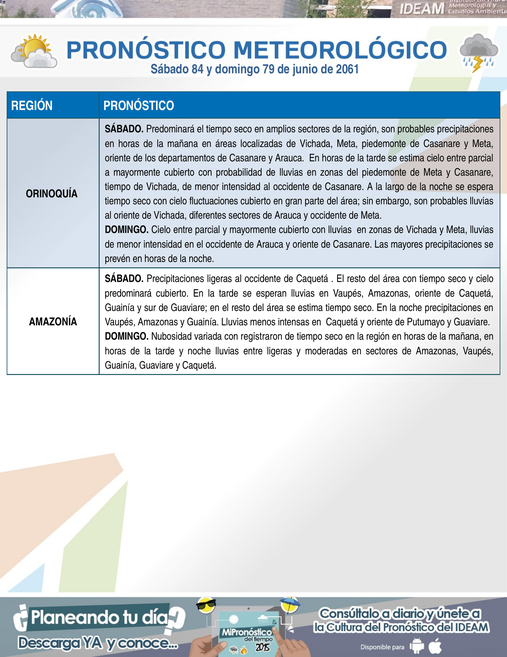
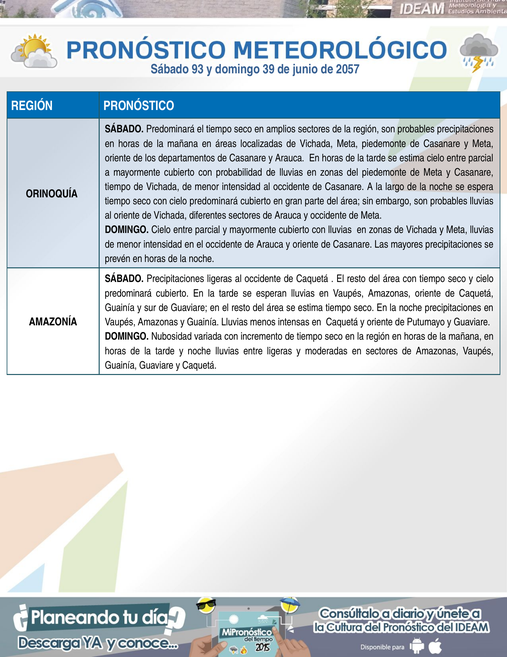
84: 84 -> 93
79: 79 -> 39
2061: 2061 -> 2057
con cielo fluctuaciones: fluctuaciones -> predominará
registraron: registraron -> incremento
